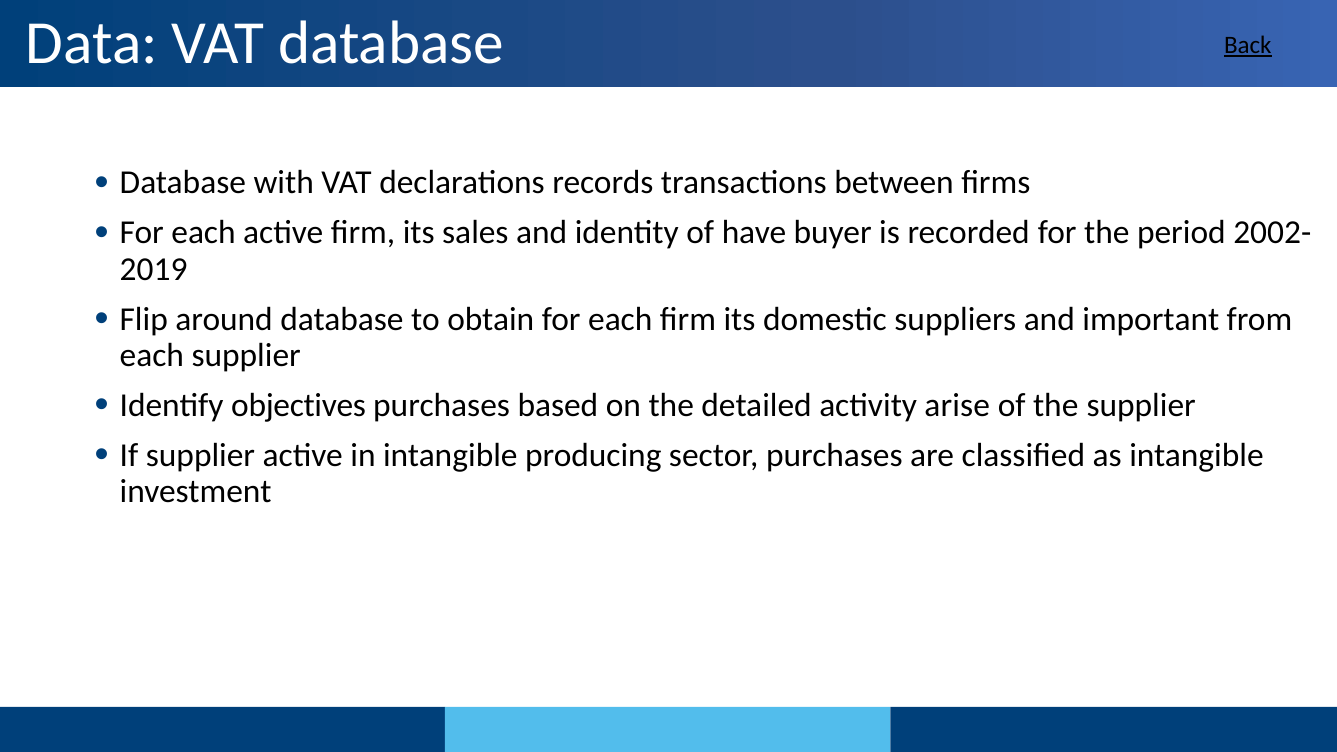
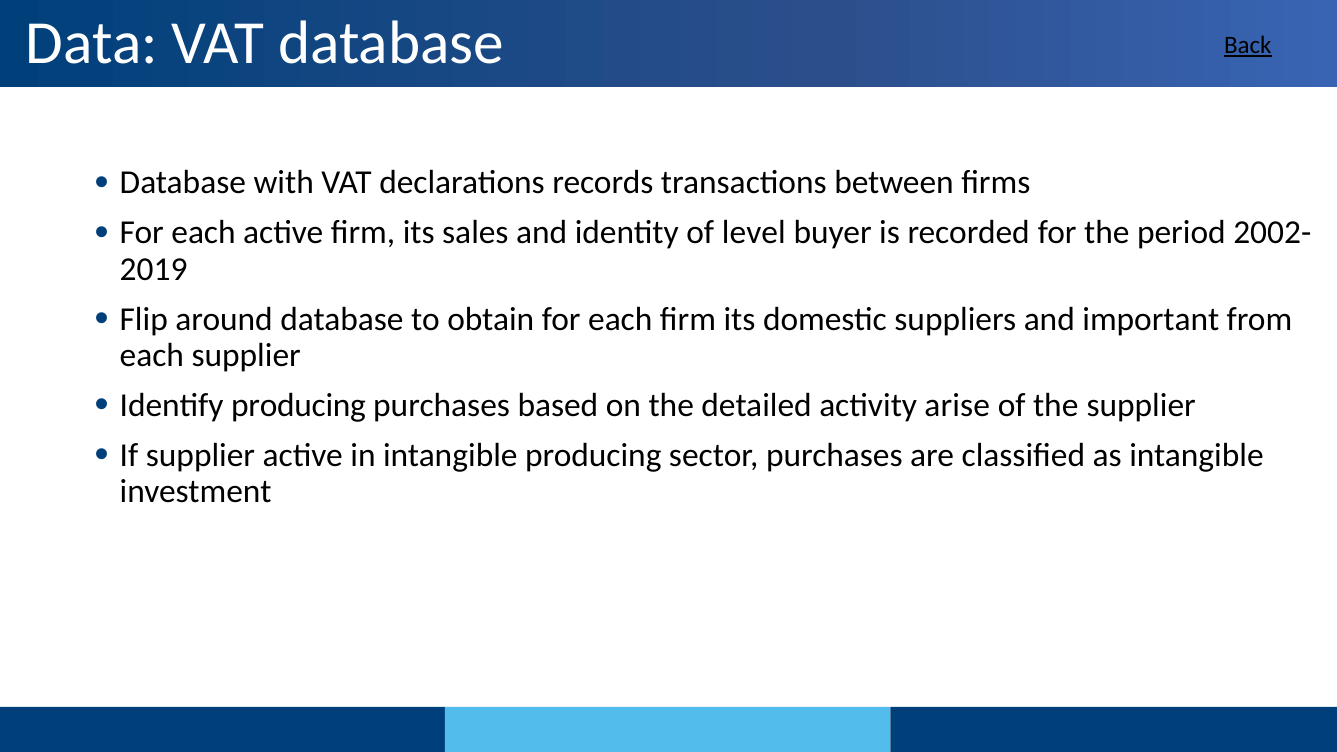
have: have -> level
Identify objectives: objectives -> producing
